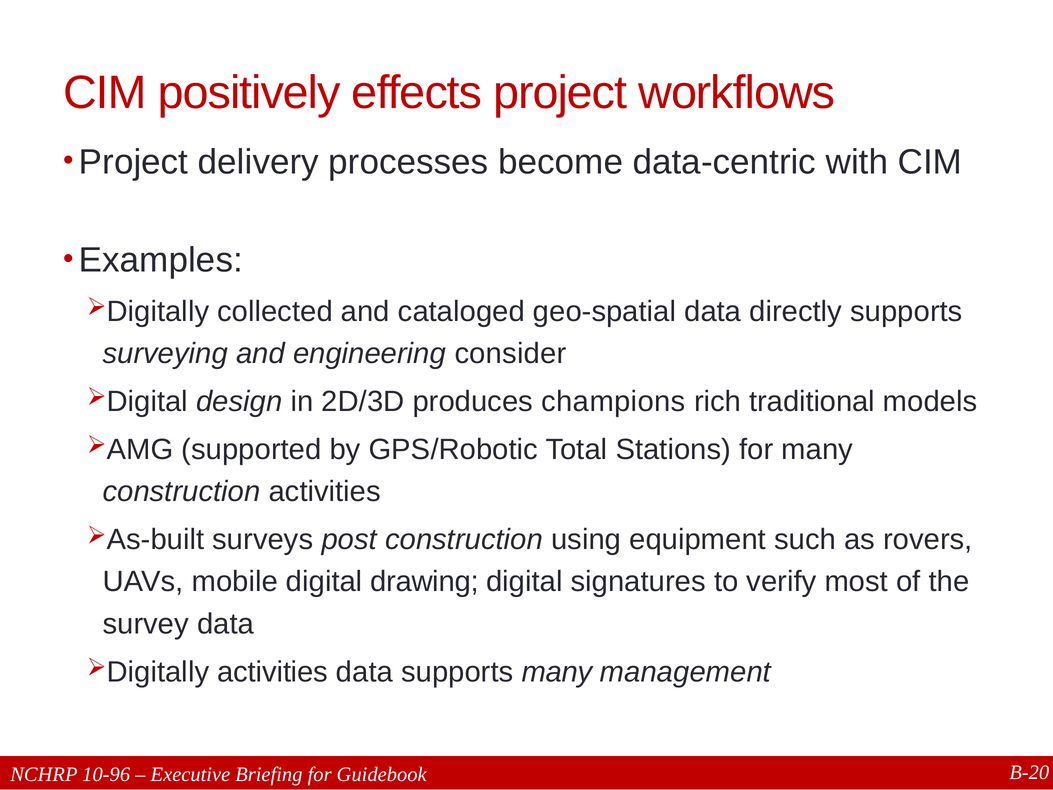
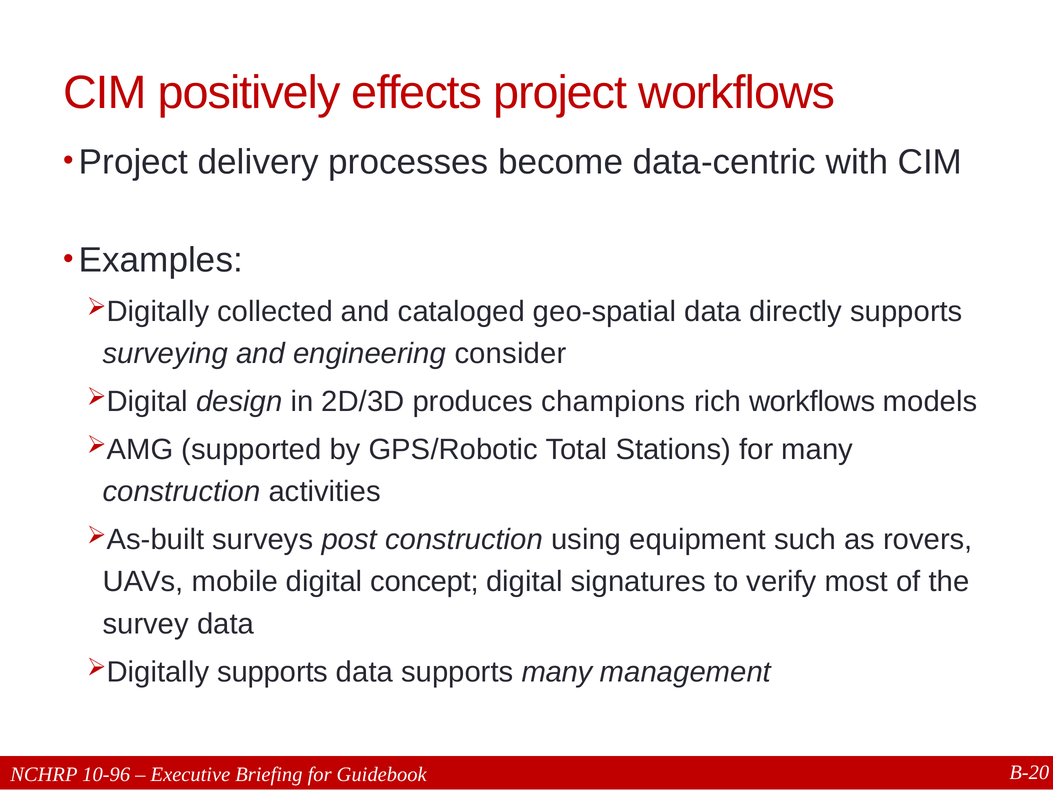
rich traditional: traditional -> workflows
drawing: drawing -> concept
activities at (273, 672): activities -> supports
